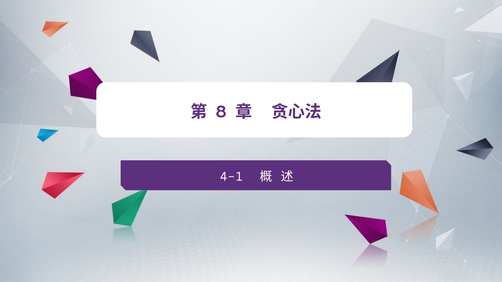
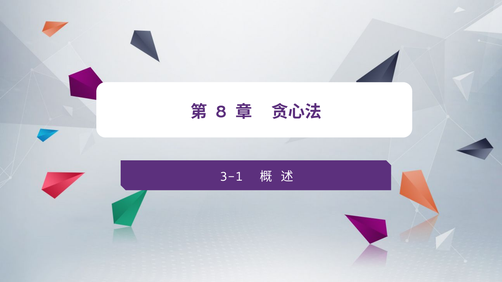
4-1: 4-1 -> 3-1
